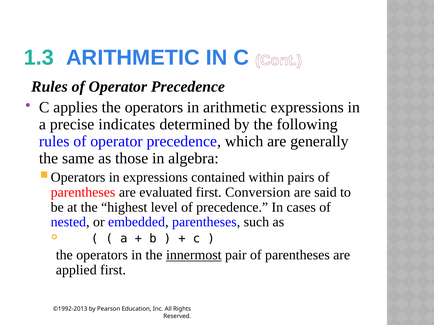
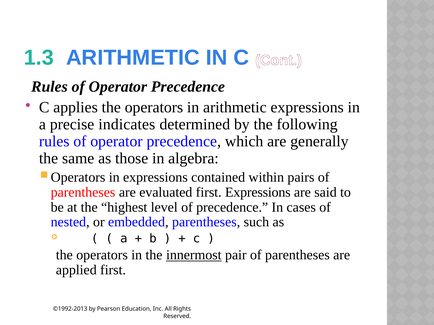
first Conversion: Conversion -> Expressions
